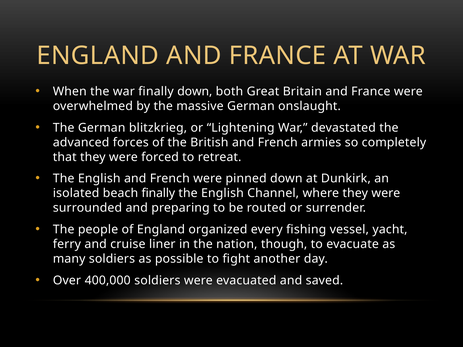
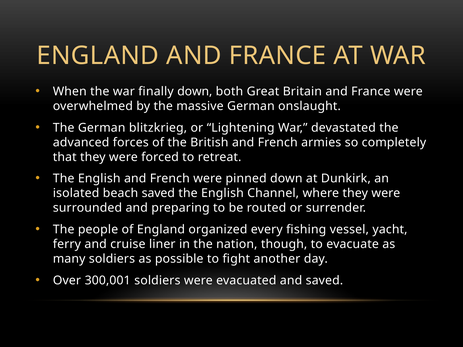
beach finally: finally -> saved
400,000: 400,000 -> 300,001
